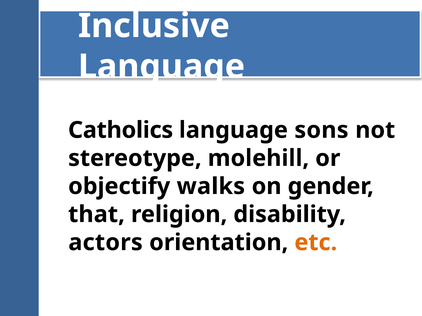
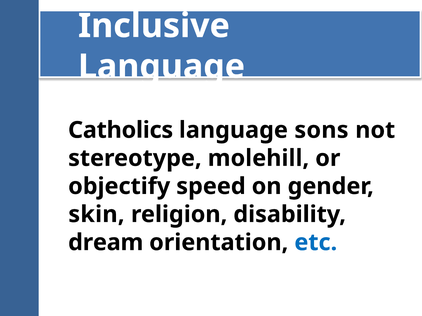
walks: walks -> speed
that: that -> skin
actors: actors -> dream
etc colour: orange -> blue
